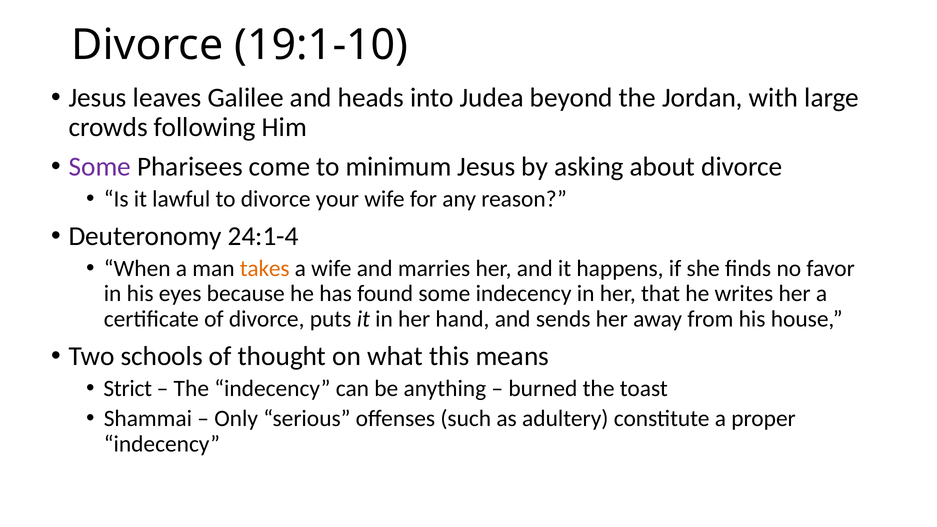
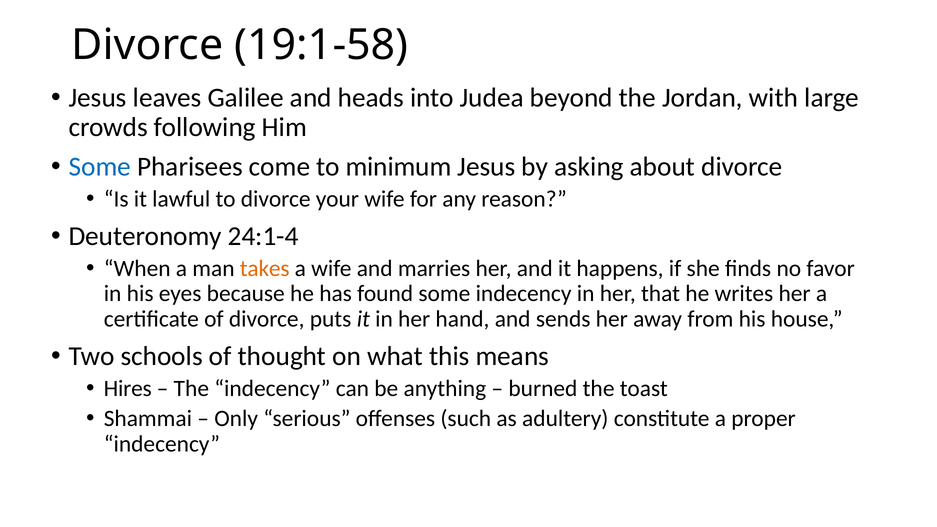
19:1-10: 19:1-10 -> 19:1-58
Some at (100, 167) colour: purple -> blue
Strict: Strict -> Hires
